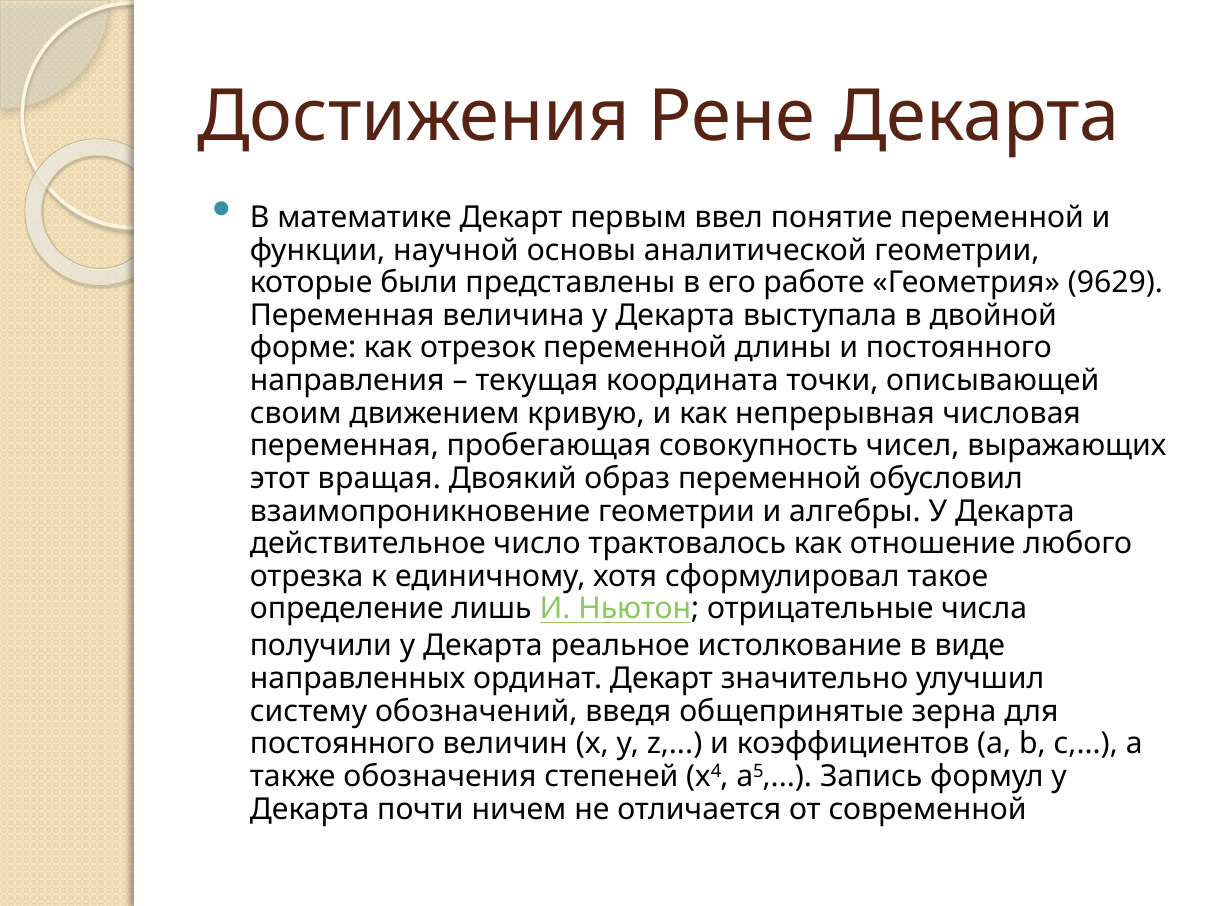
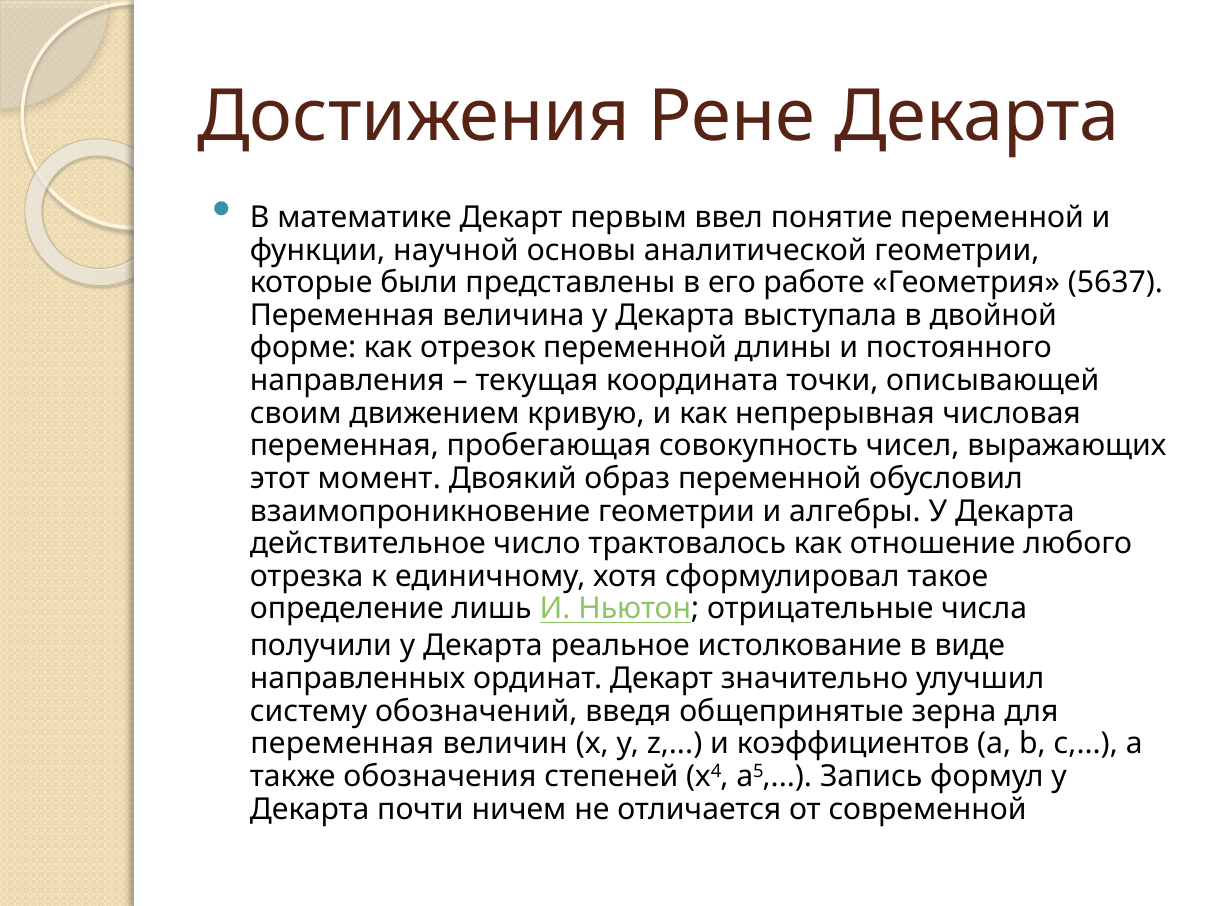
9629: 9629 -> 5637
вращая: вращая -> момент
постоянного at (342, 744): постоянного -> переменная
